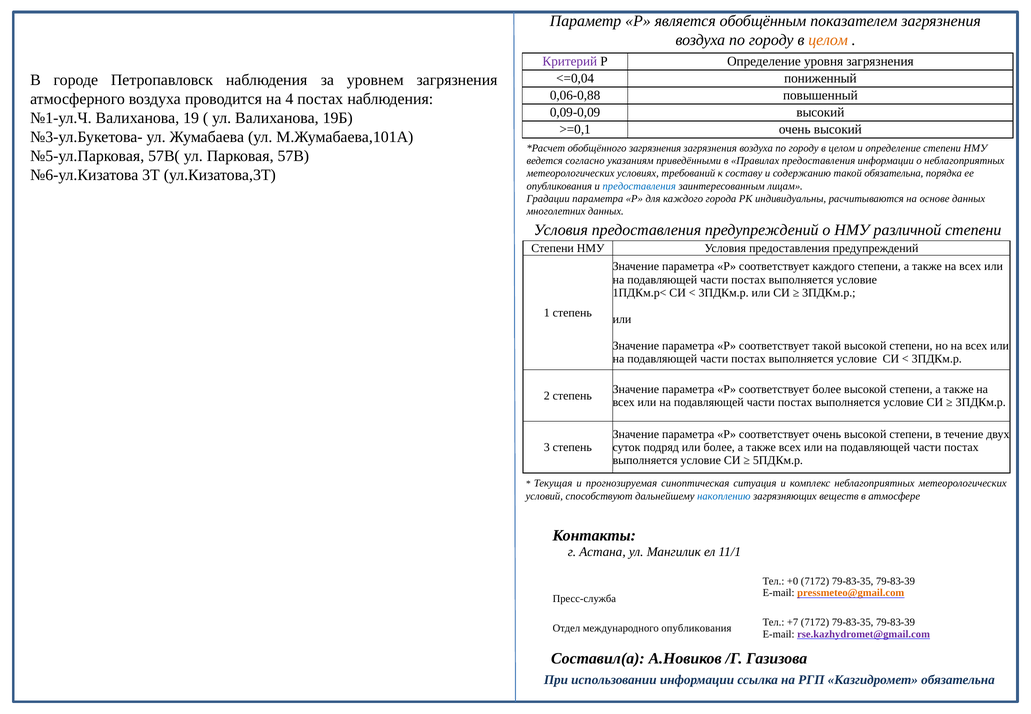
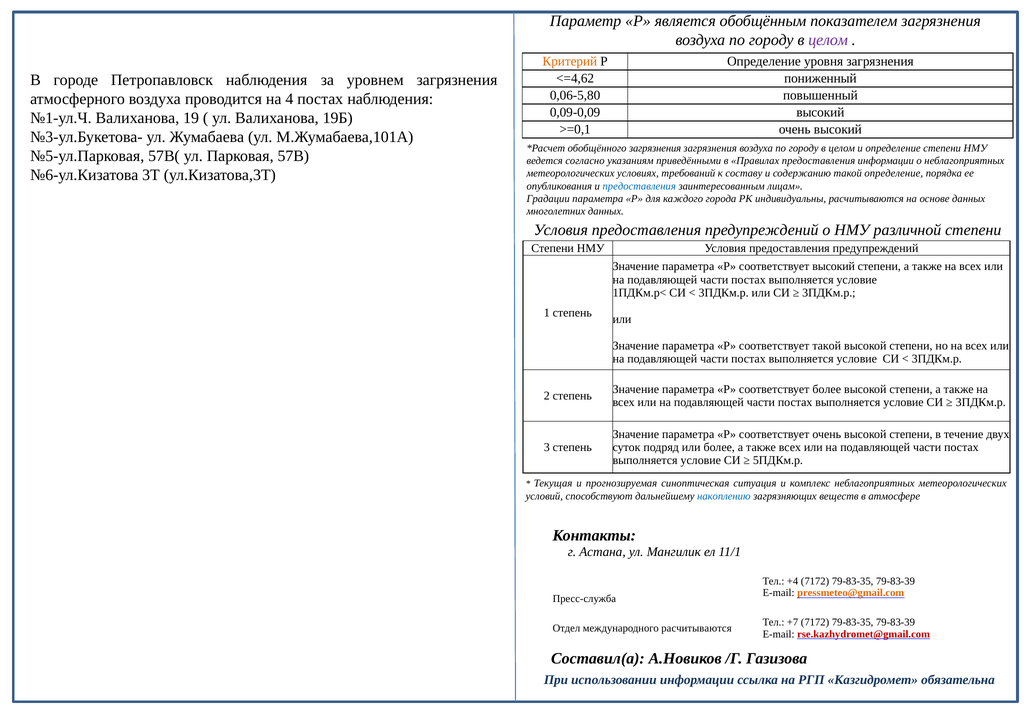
целом at (828, 40) colour: orange -> purple
Критерий colour: purple -> orange
<=0,04: <=0,04 -> <=4,62
0,06-0,88: 0,06-0,88 -> 0,06-5,80
такой обязательна: обязательна -> определение
соответствует каждого: каждого -> высокий
+0: +0 -> +4
международного опубликования: опубликования -> расчитываются
rse.kazhydromet@gmail.com colour: purple -> red
